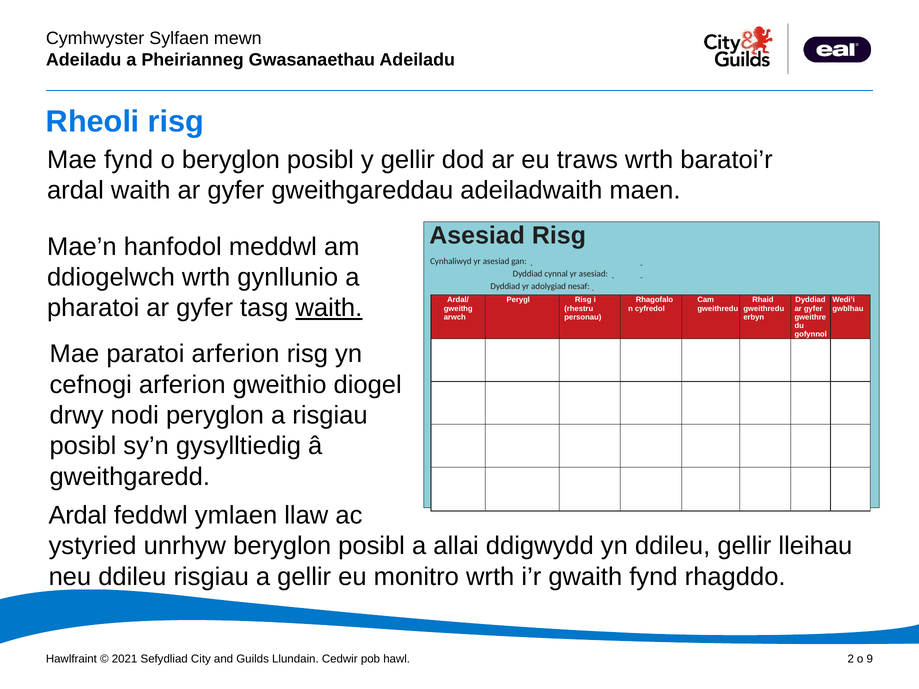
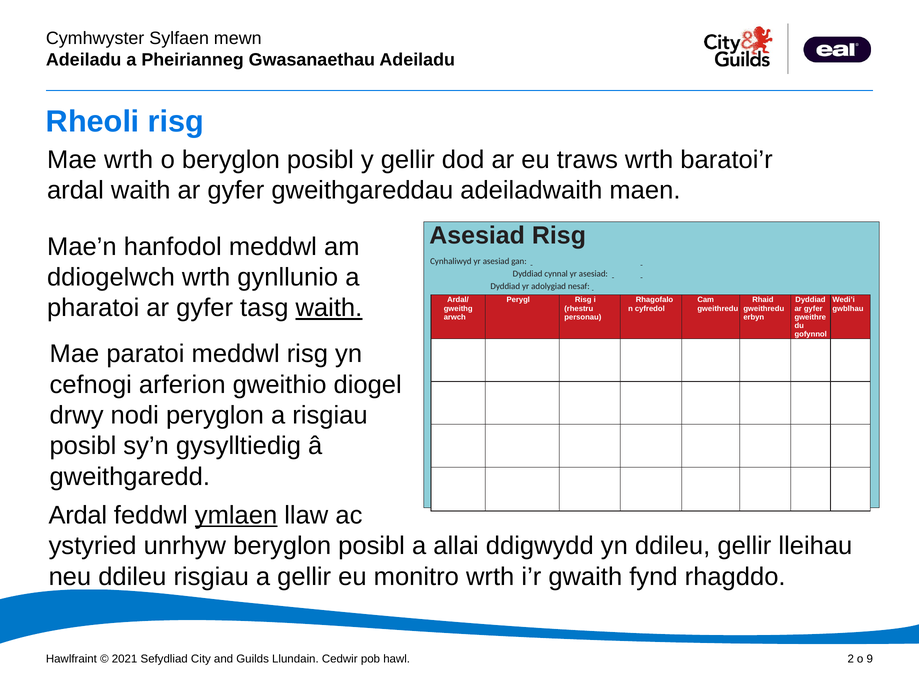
Mae fynd: fynd -> wrth
paratoi arferion: arferion -> meddwl
ymlaen underline: none -> present
